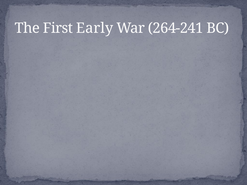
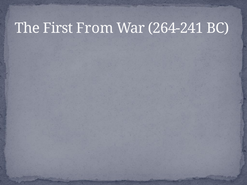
Early: Early -> From
